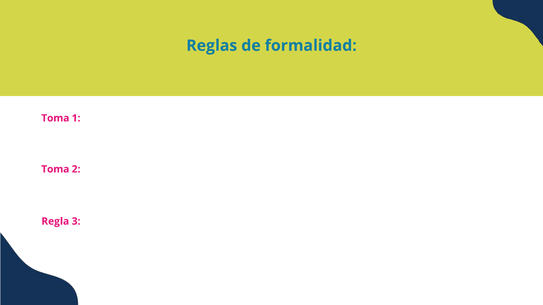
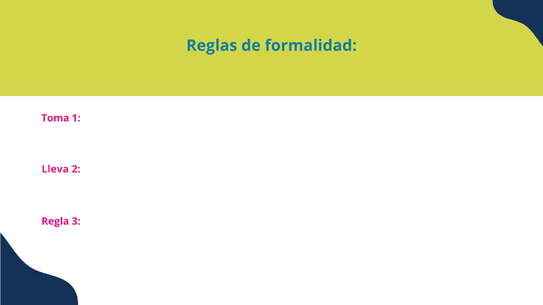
Toma at (55, 169): Toma -> Lleva
